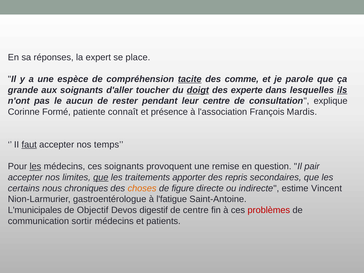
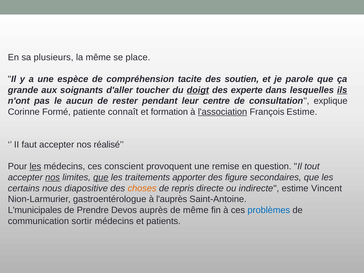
réponses: réponses -> plusieurs
la expert: expert -> même
tacite underline: present -> none
comme: comme -> soutien
présence: présence -> formation
l'association underline: none -> present
François Mardis: Mardis -> Estime
faut underline: present -> none
temps: temps -> réalisé
ces soignants: soignants -> conscient
pair: pair -> tout
nos at (53, 177) underline: none -> present
repris: repris -> figure
chroniques: chroniques -> diapositive
figure: figure -> repris
l'fatigue: l'fatigue -> l'auprès
Objectif: Objectif -> Prendre
digestif: digestif -> auprès
de centre: centre -> même
problèmes colour: red -> blue
